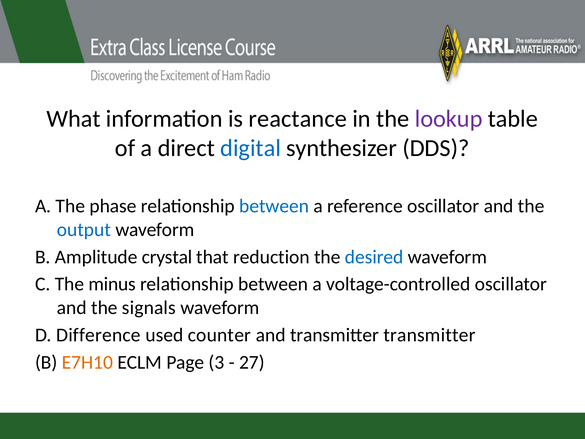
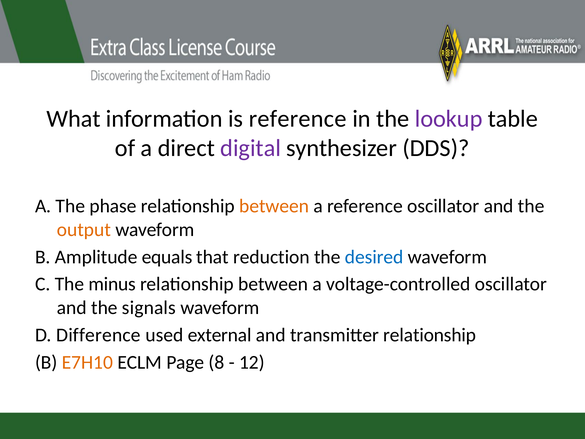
is reactance: reactance -> reference
digital colour: blue -> purple
between at (274, 206) colour: blue -> orange
output colour: blue -> orange
crystal: crystal -> equals
counter: counter -> external
transmitter transmitter: transmitter -> relationship
3: 3 -> 8
27: 27 -> 12
